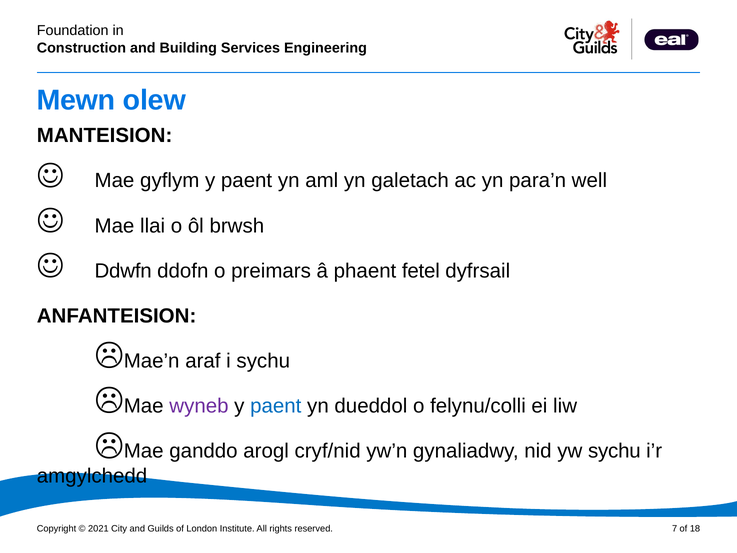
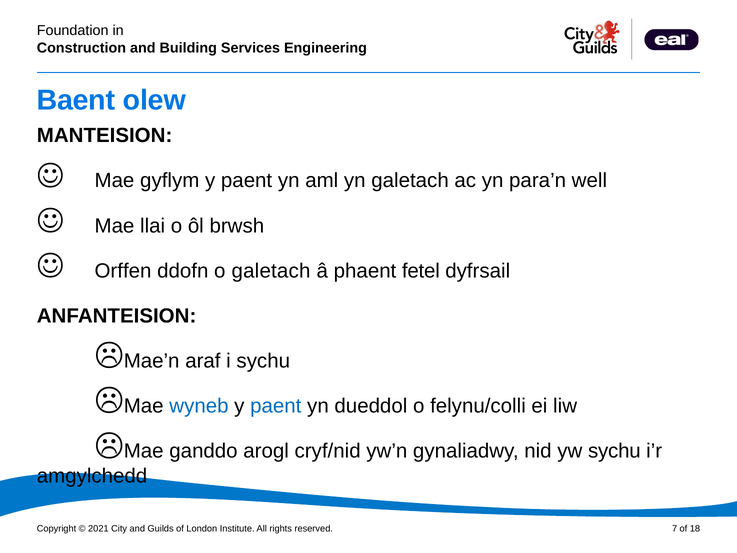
Mewn: Mewn -> Baent
Ddwfn: Ddwfn -> Orffen
o preimars: preimars -> galetach
wyneb colour: purple -> blue
